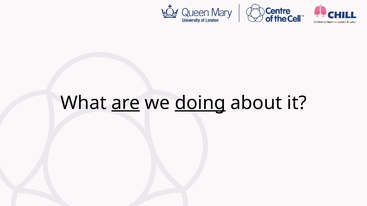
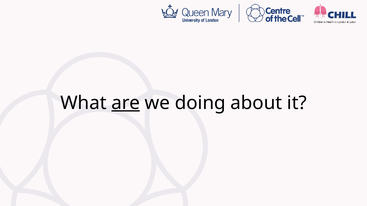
doing underline: present -> none
